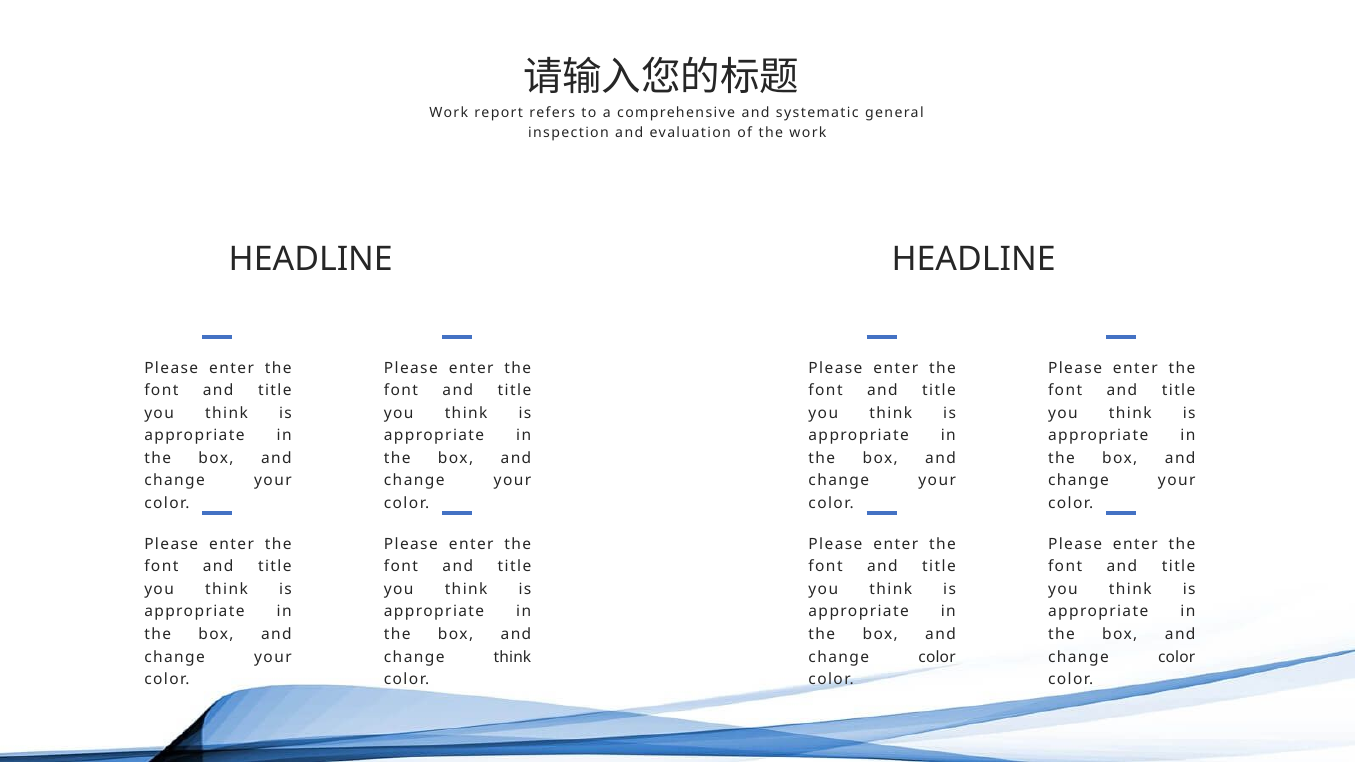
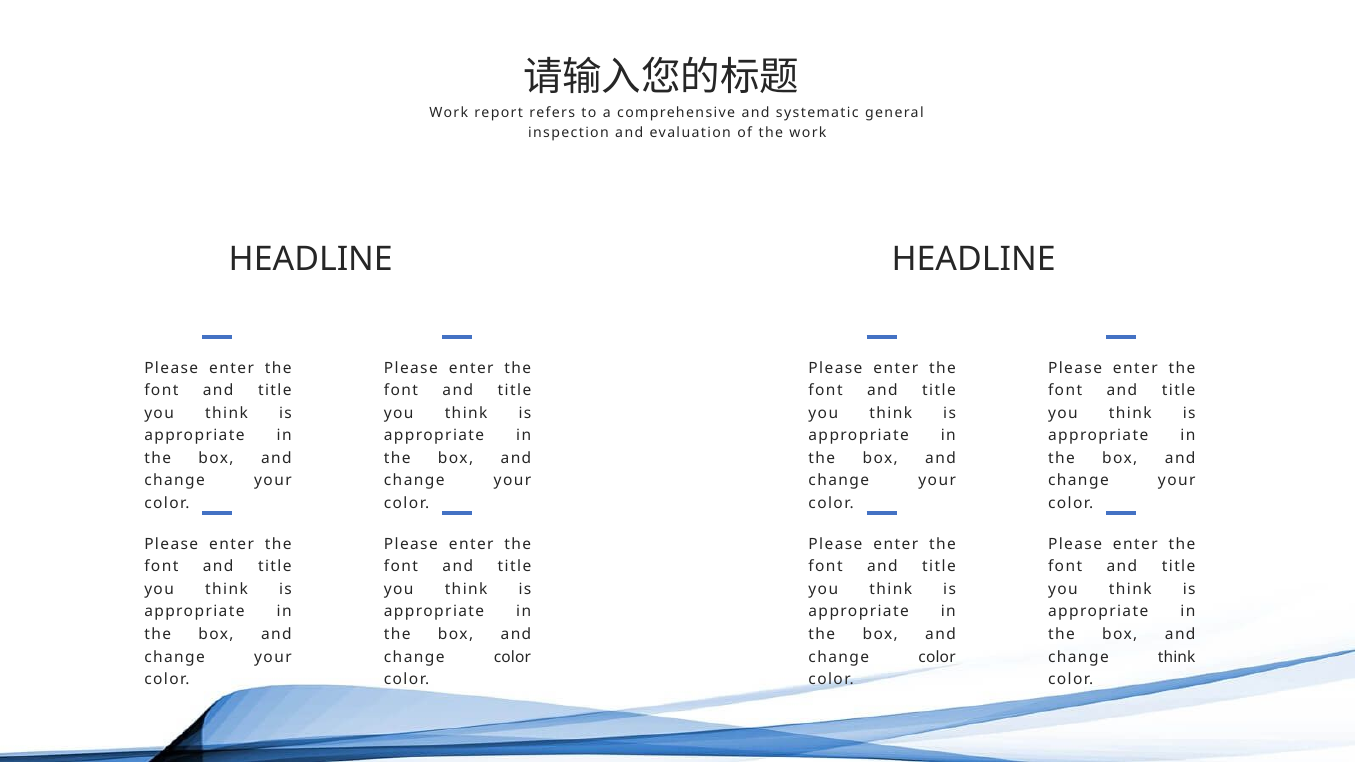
think at (512, 657): think -> color
color at (1177, 657): color -> think
